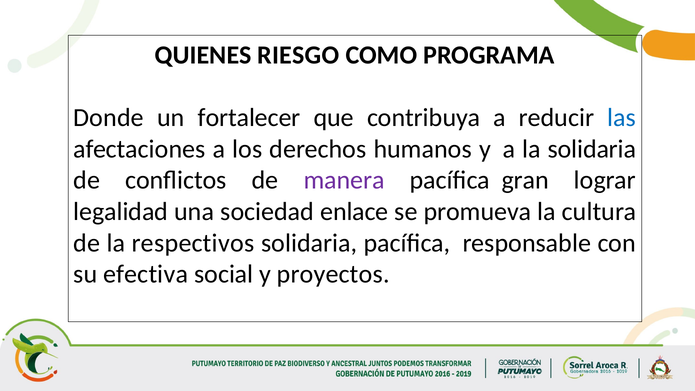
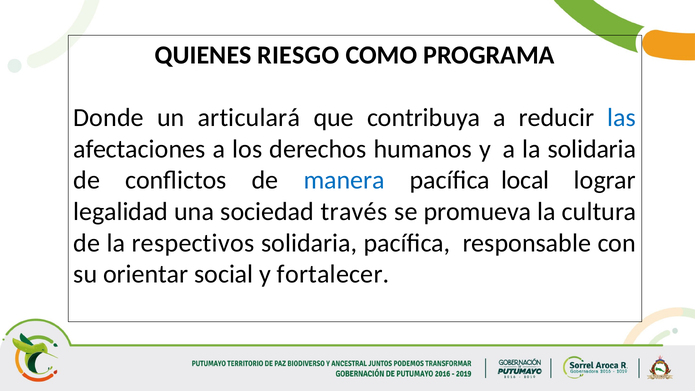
fortalecer: fortalecer -> articulará
manera colour: purple -> blue
gran: gran -> local
enlace: enlace -> través
efectiva: efectiva -> orientar
proyectos: proyectos -> fortalecer
